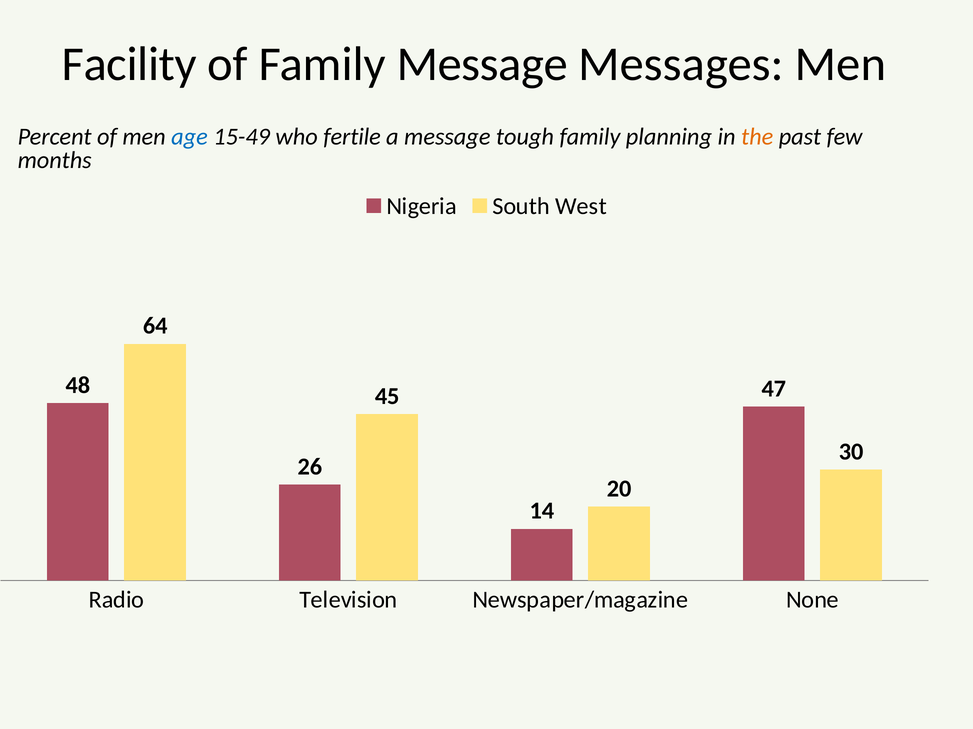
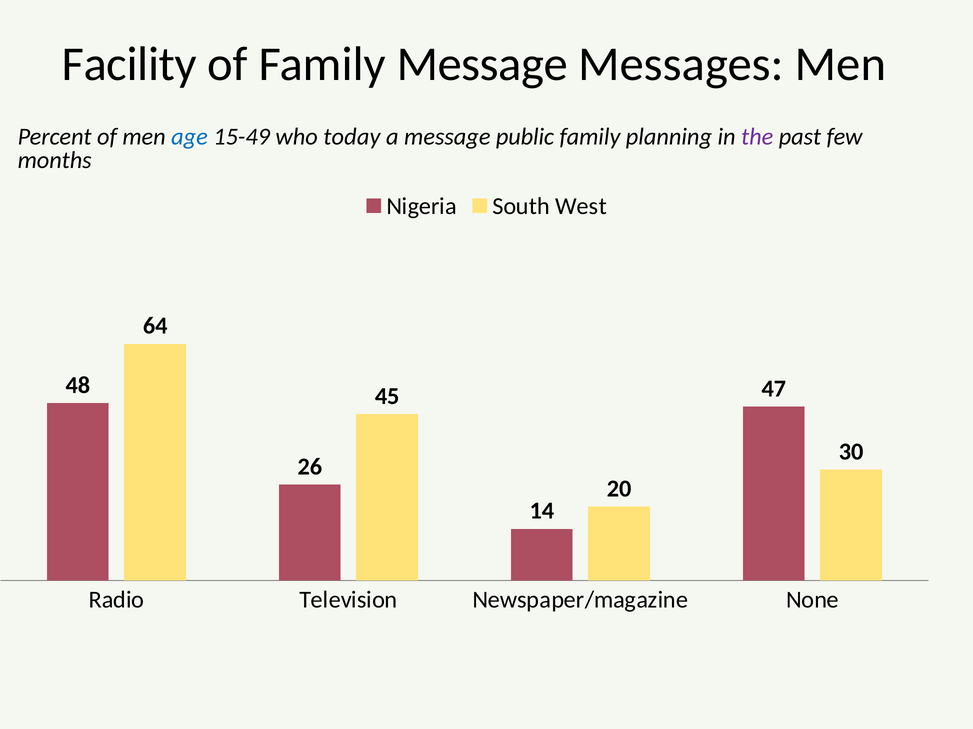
fertile: fertile -> today
tough: tough -> public
the colour: orange -> purple
